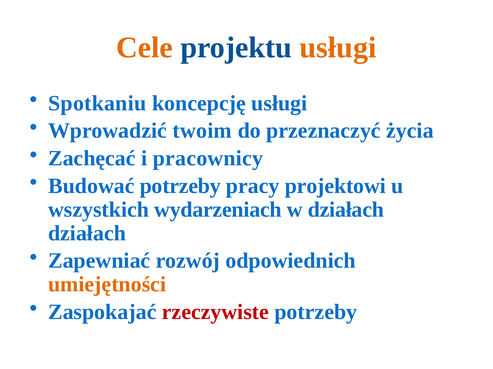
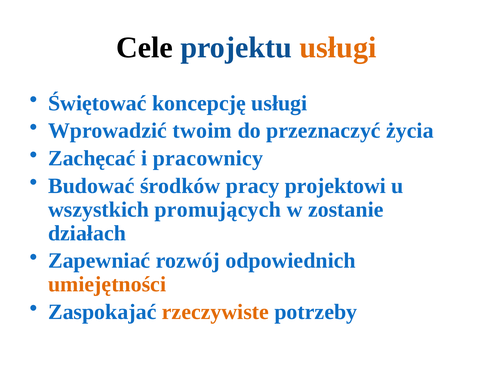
Cele colour: orange -> black
Spotkaniu: Spotkaniu -> Świętować
Budować potrzeby: potrzeby -> środków
wydarzeniach: wydarzeniach -> promujących
w działach: działach -> zostanie
rzeczywiste colour: red -> orange
